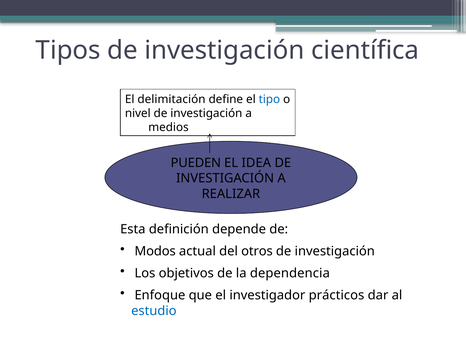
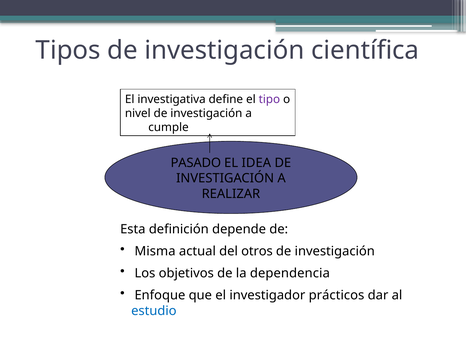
delimitación: delimitación -> investigativa
tipo colour: blue -> purple
medios: medios -> cumple
PUEDEN: PUEDEN -> PASADO
Modos: Modos -> Misma
